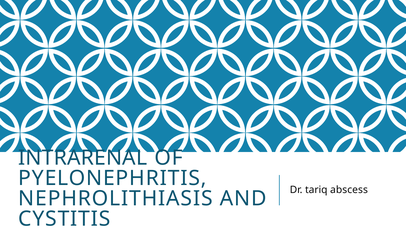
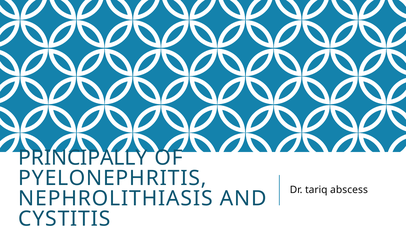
INTRARENAL: INTRARENAL -> PRINCIPALLY
